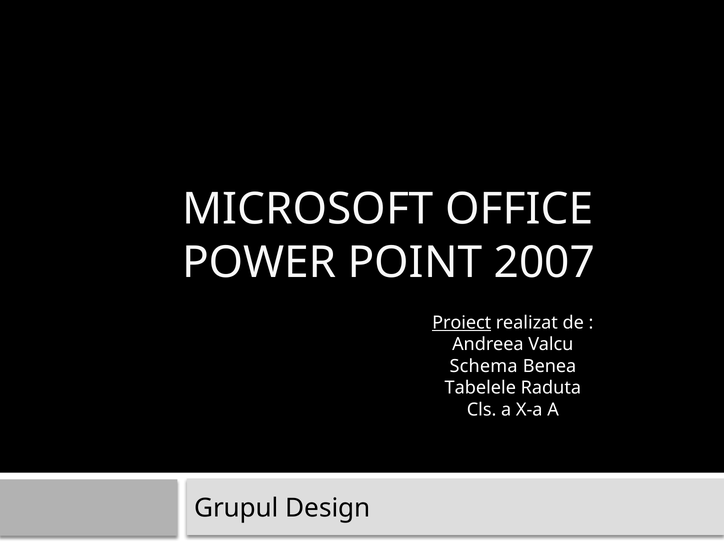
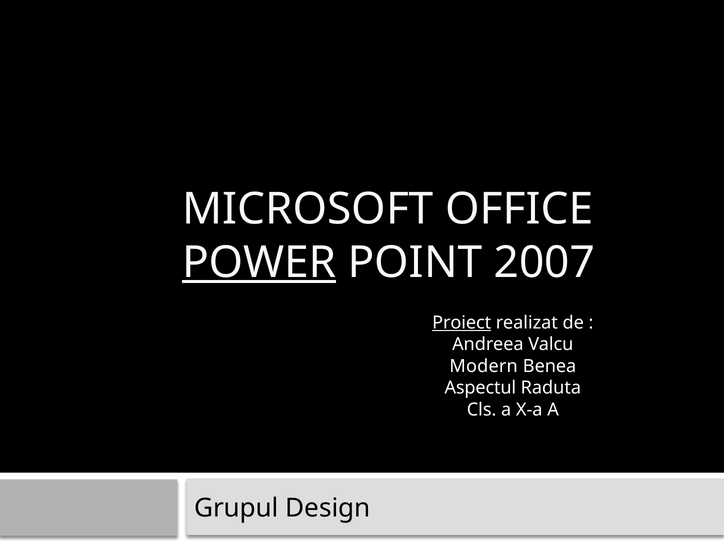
POWER underline: none -> present
Schema: Schema -> Modern
Tabelele: Tabelele -> Aspectul
